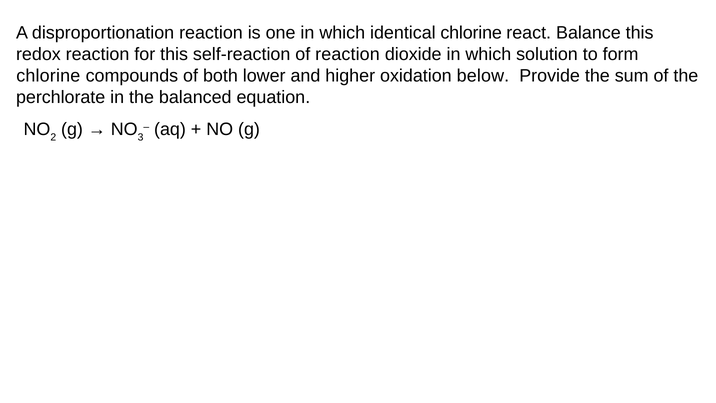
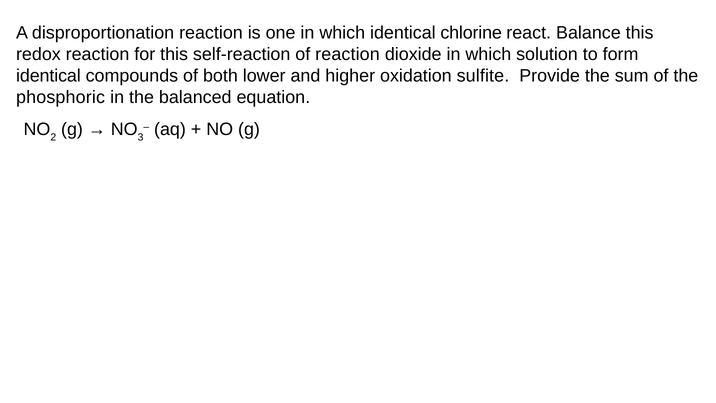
chlorine at (48, 76): chlorine -> identical
below: below -> sulfite
perchlorate: perchlorate -> phosphoric
